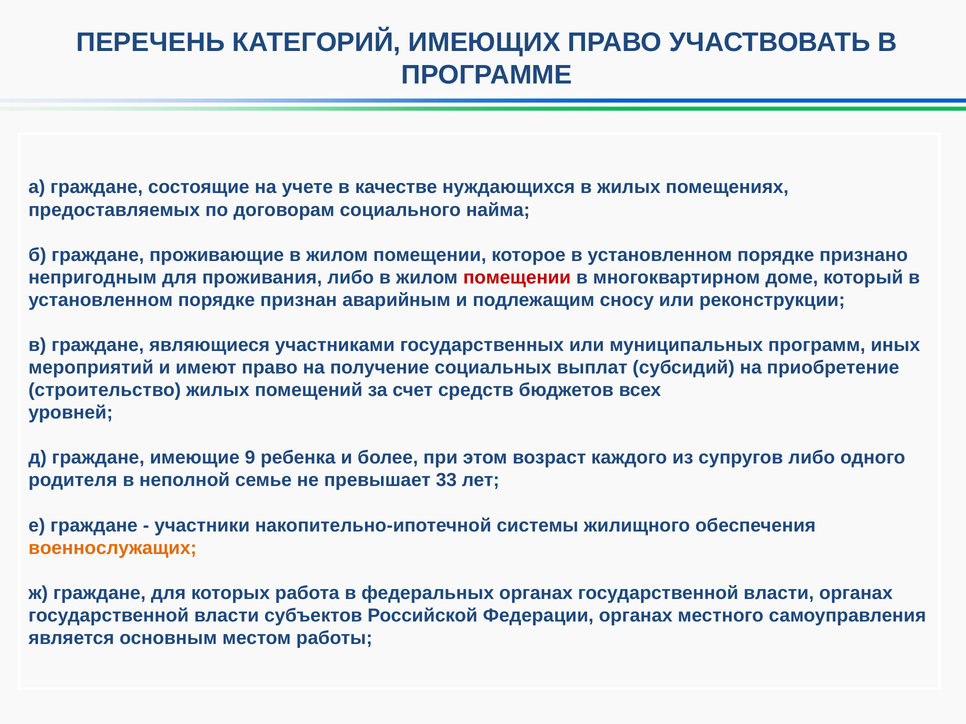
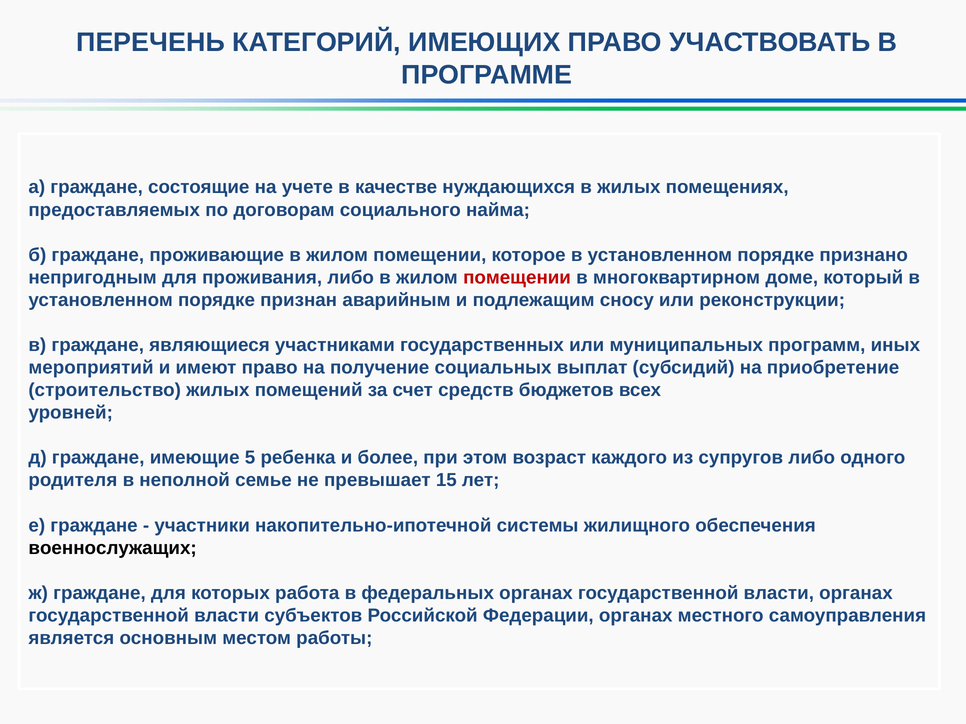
9: 9 -> 5
33: 33 -> 15
военнослужащих colour: orange -> black
